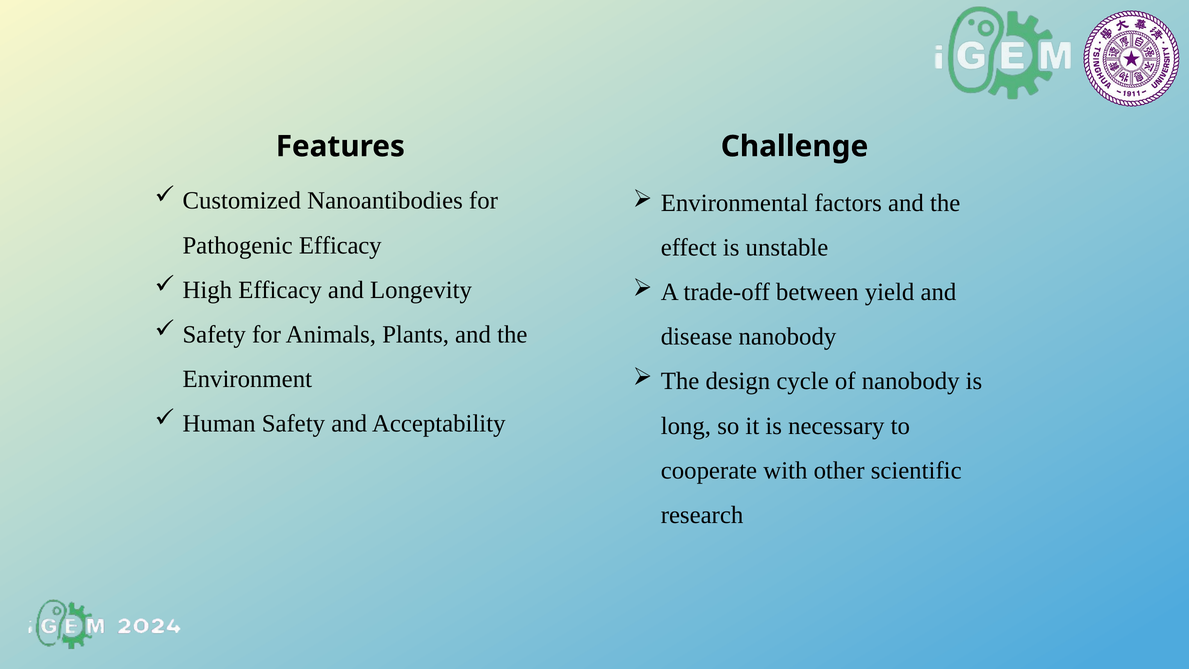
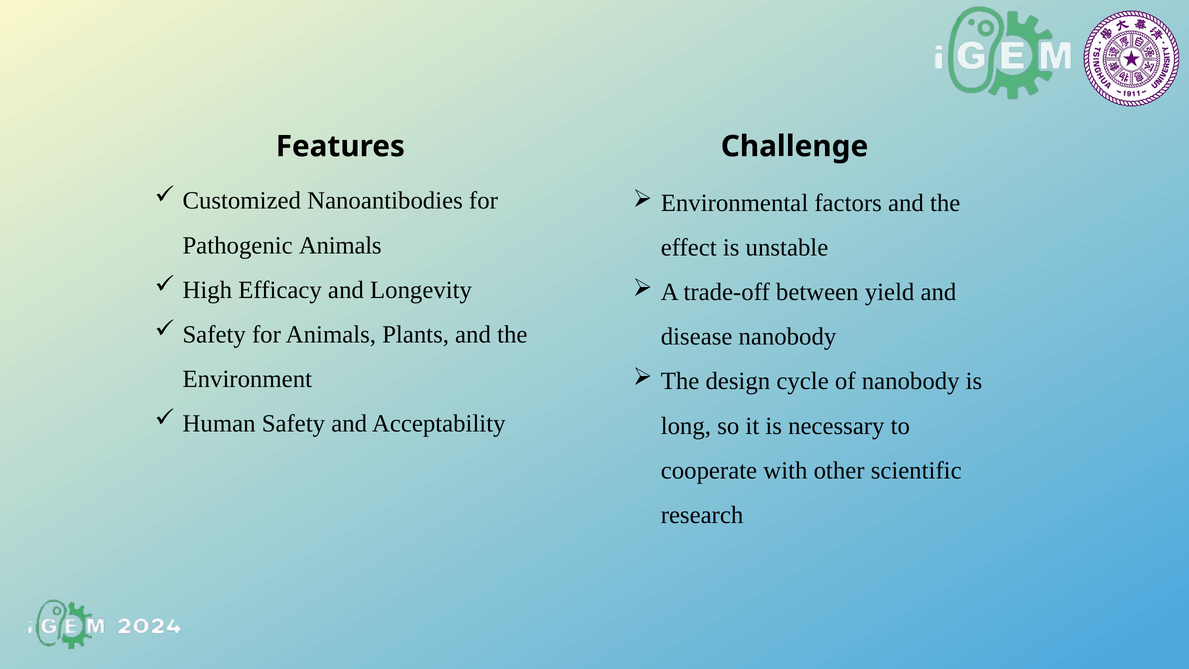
Pathogenic Efficacy: Efficacy -> Animals
